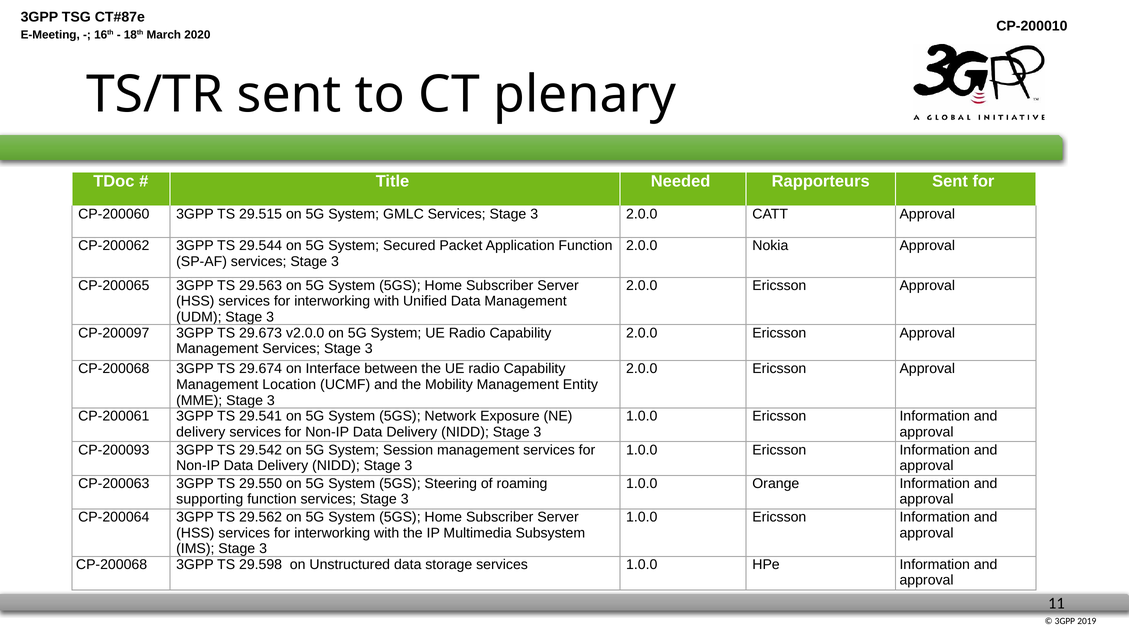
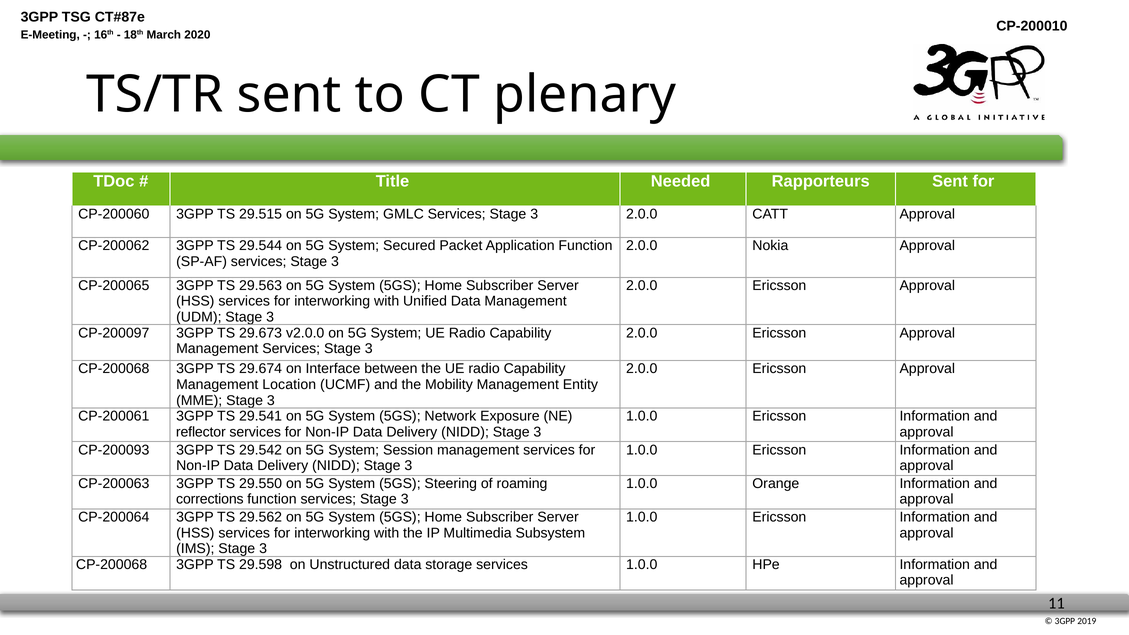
delivery at (201, 432): delivery -> reflector
supporting: supporting -> corrections
